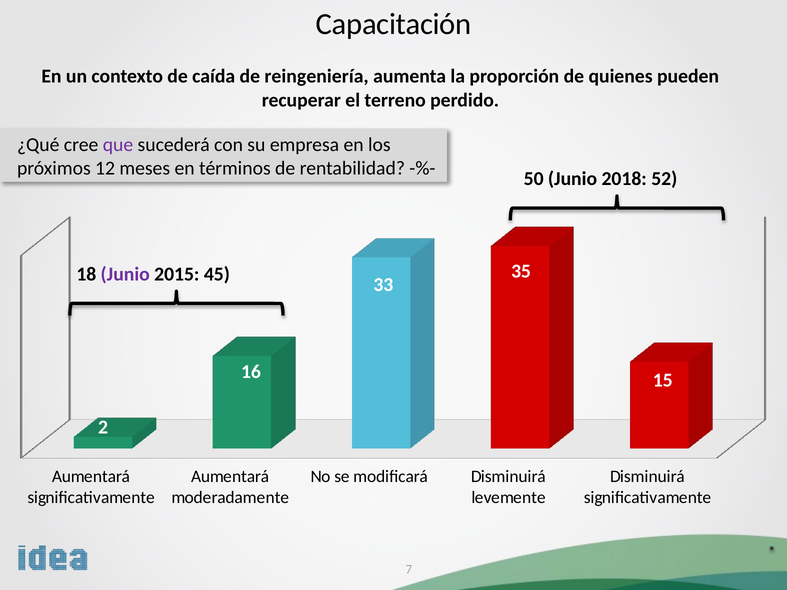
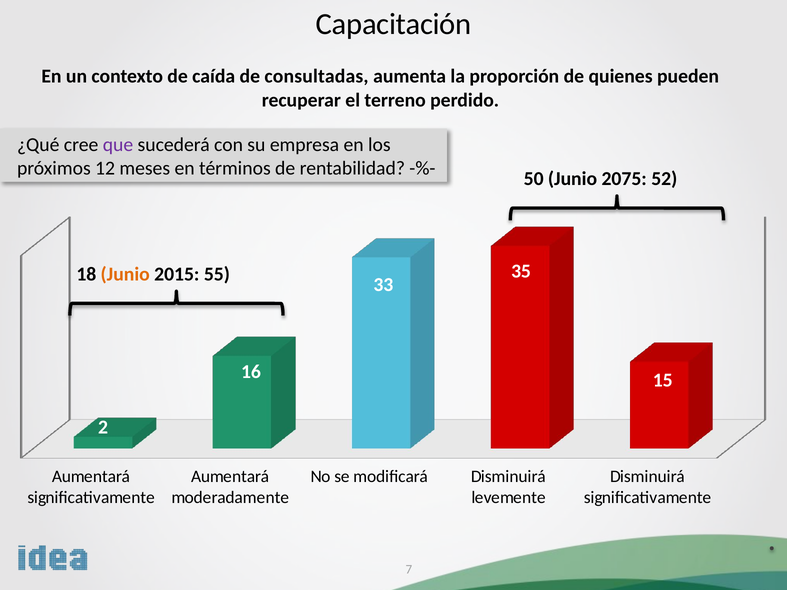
reingeniería: reingeniería -> consultadas
2018: 2018 -> 2075
Junio at (125, 274) colour: purple -> orange
45: 45 -> 55
